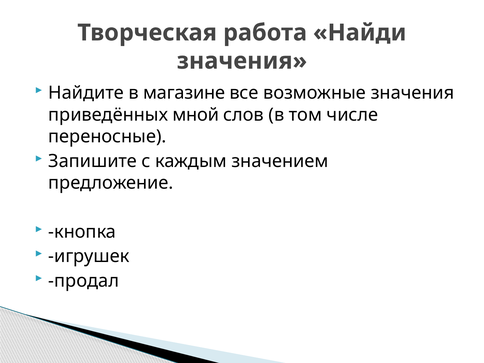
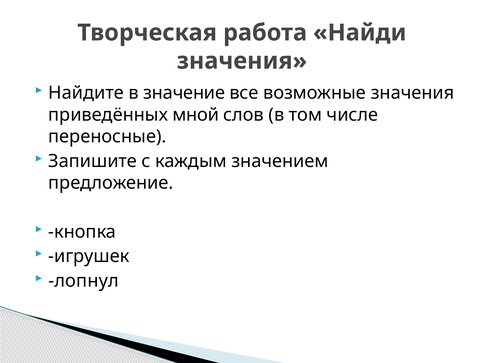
магазине: магазине -> значение
продал: продал -> лопнул
